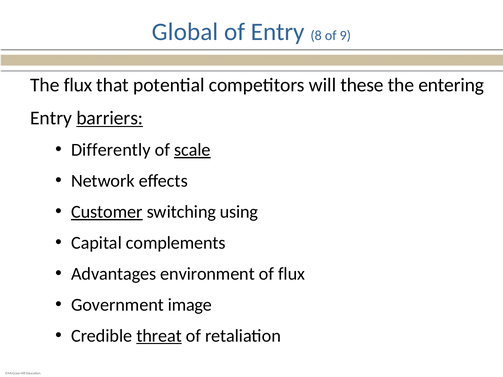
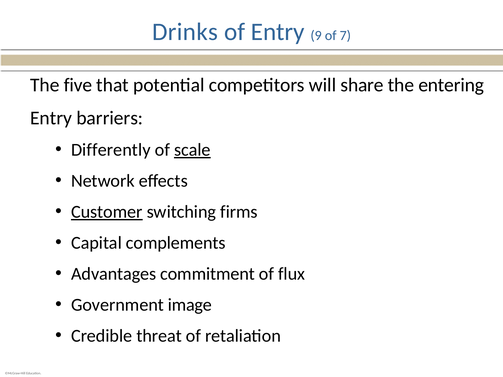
Global: Global -> Drinks
8: 8 -> 9
9: 9 -> 7
The flux: flux -> five
these: these -> share
barriers underline: present -> none
using: using -> firms
environment: environment -> commitment
threat underline: present -> none
